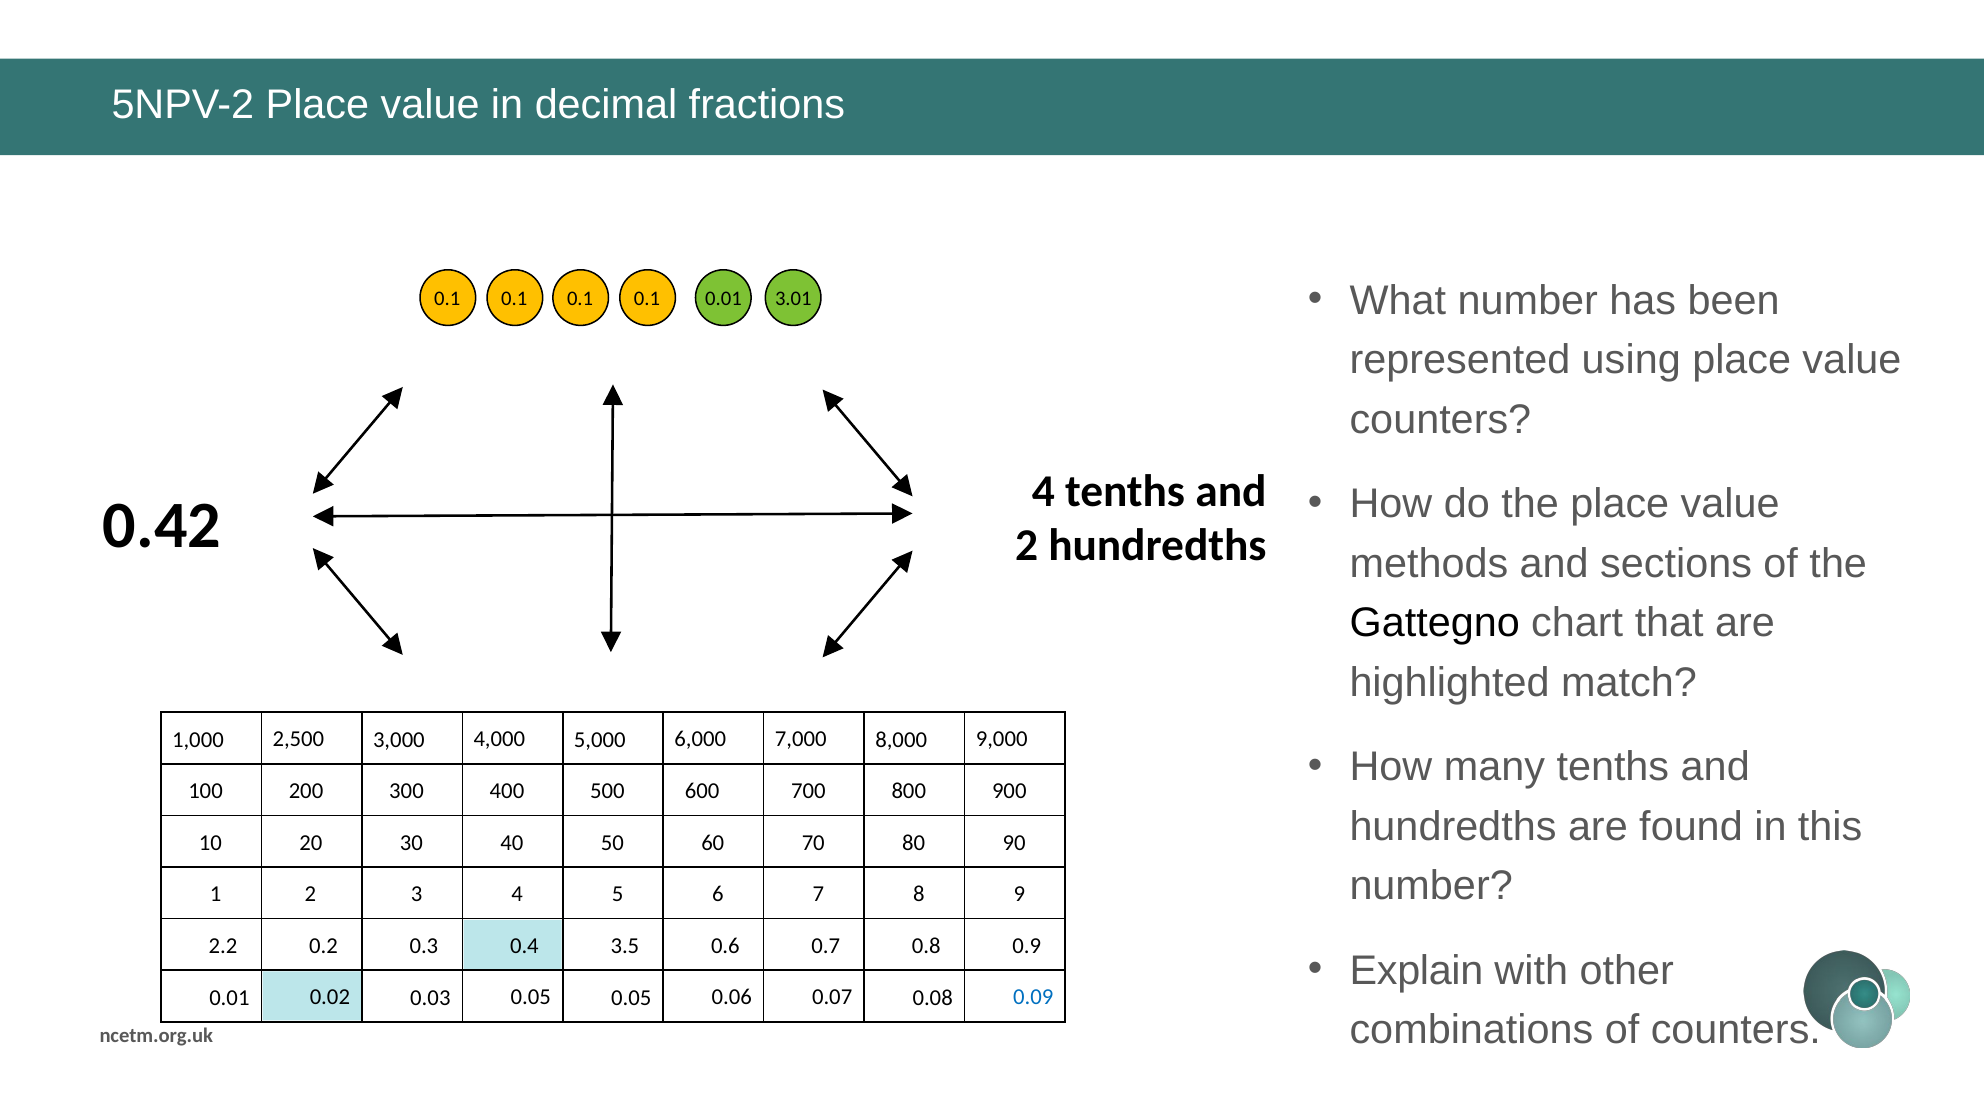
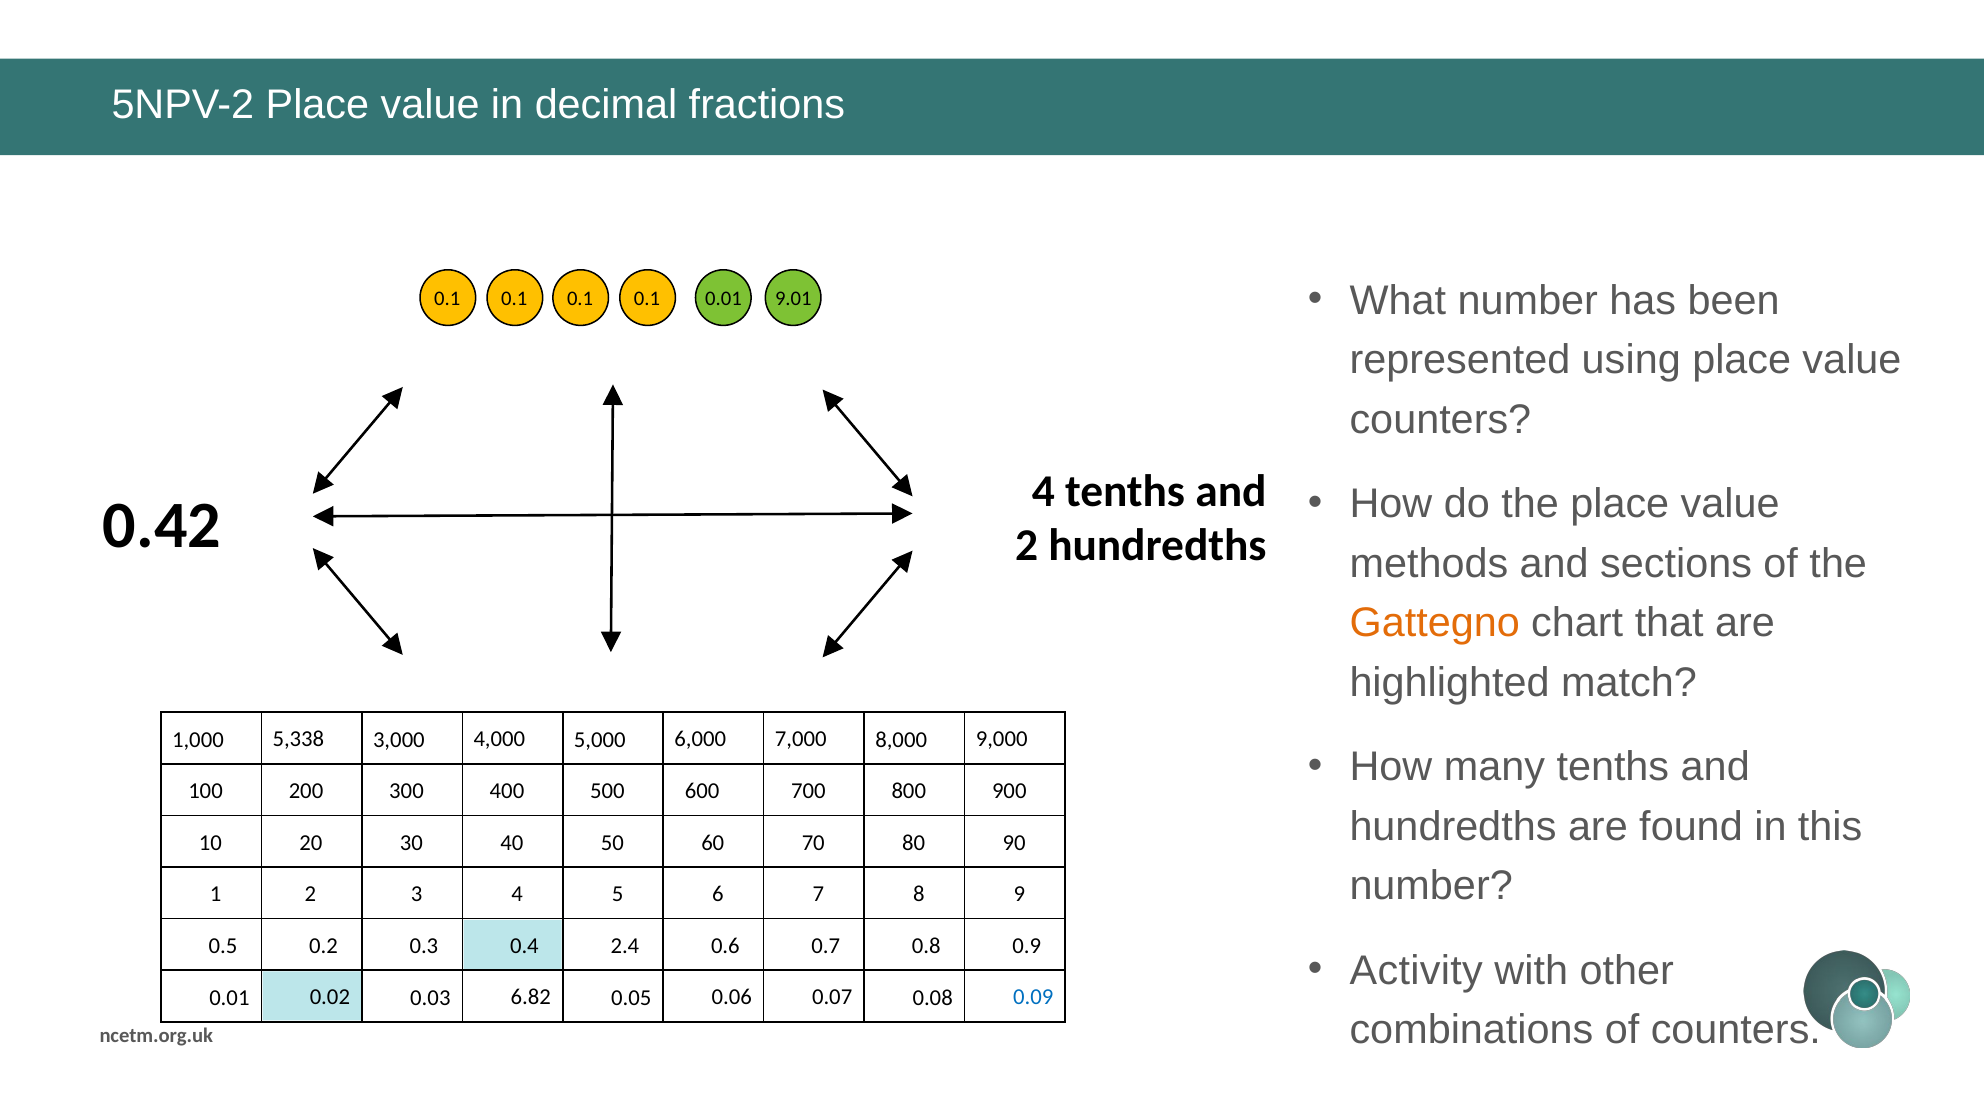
3.01: 3.01 -> 9.01
Gattegno colour: black -> orange
2,500: 2,500 -> 5,338
2.2: 2.2 -> 0.5
3.5: 3.5 -> 2.4
Explain: Explain -> Activity
0.05 at (531, 997): 0.05 -> 6.82
